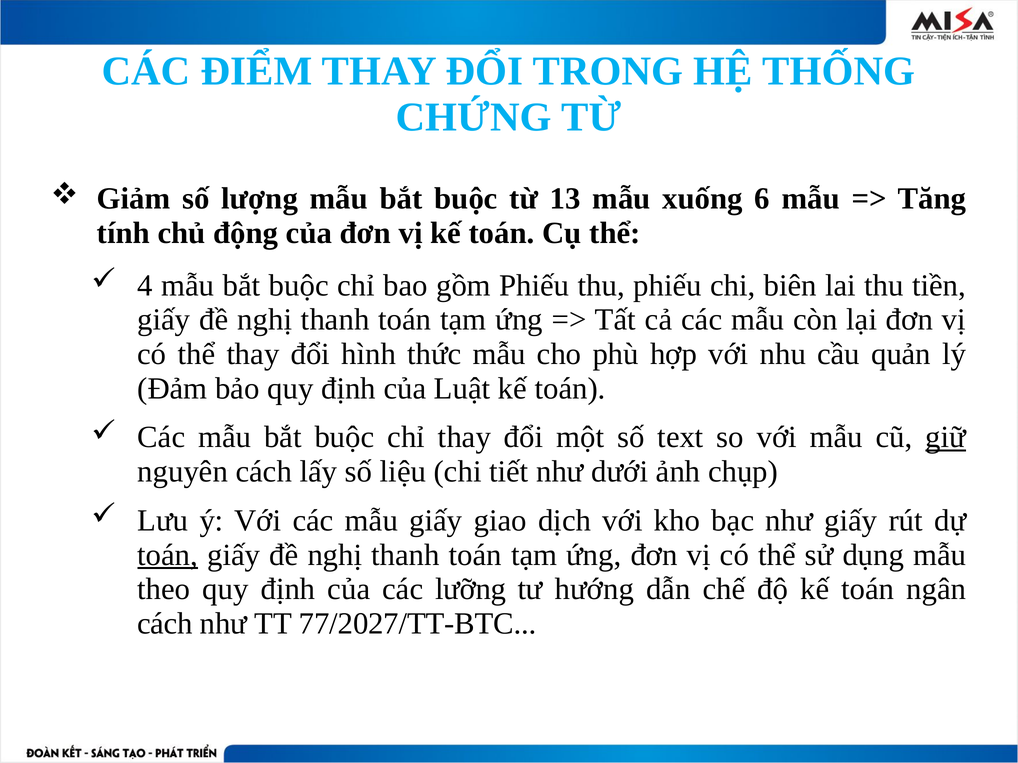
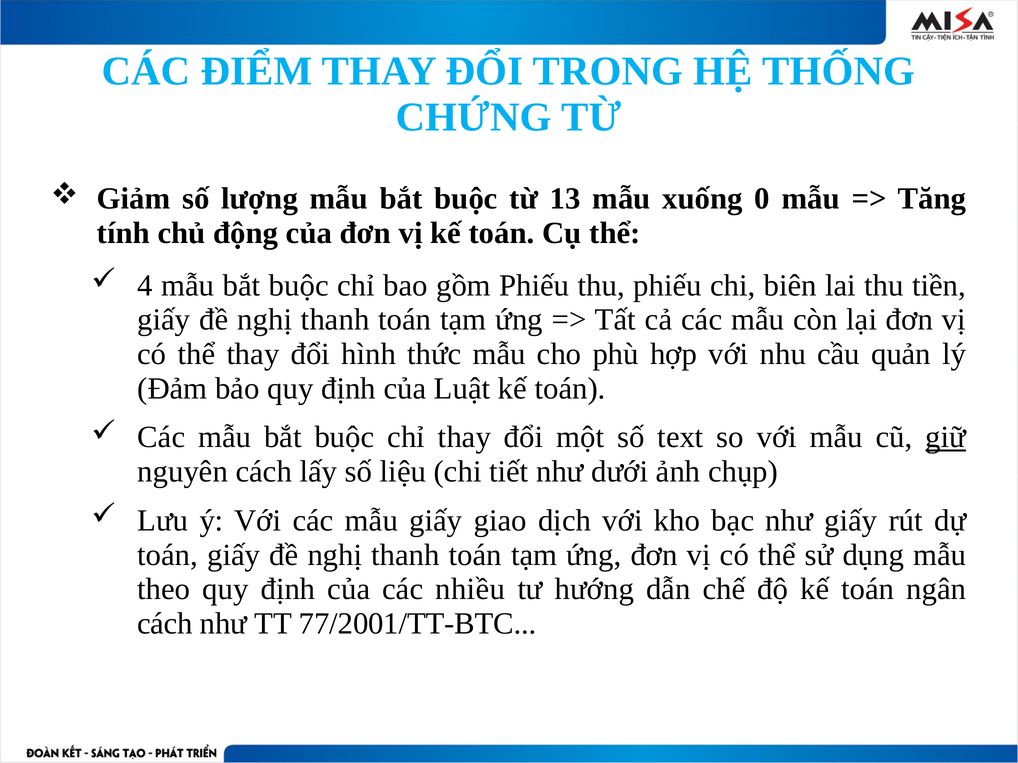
6: 6 -> 0
toán at (168, 555) underline: present -> none
lưỡng: lưỡng -> nhiều
77/2027/TT-BTC: 77/2027/TT-BTC -> 77/2001/TT-BTC
